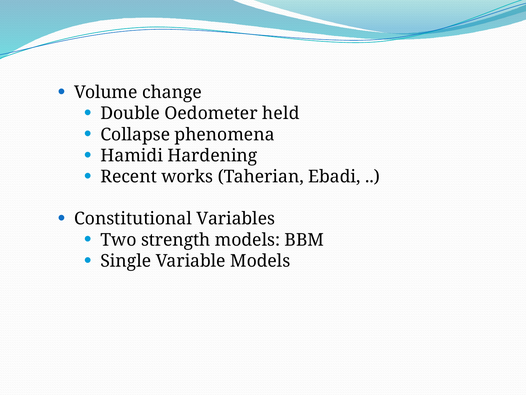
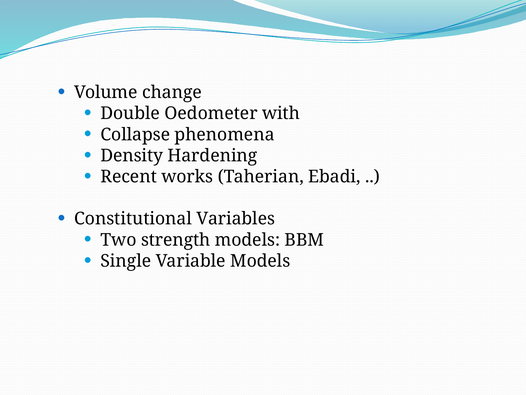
held: held -> with
Hamidi: Hamidi -> Density
